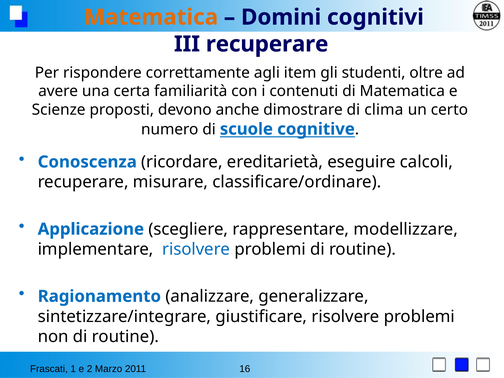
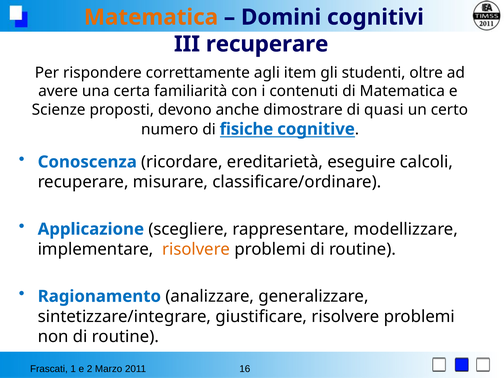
clima: clima -> quasi
scuole: scuole -> fisiche
risolvere at (196, 249) colour: blue -> orange
